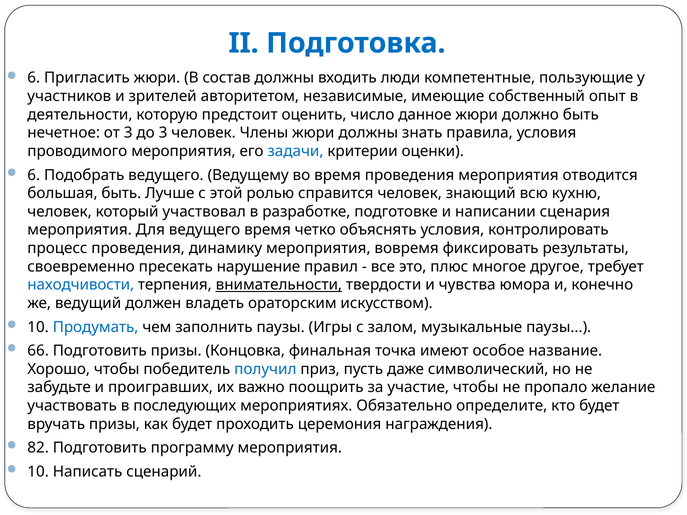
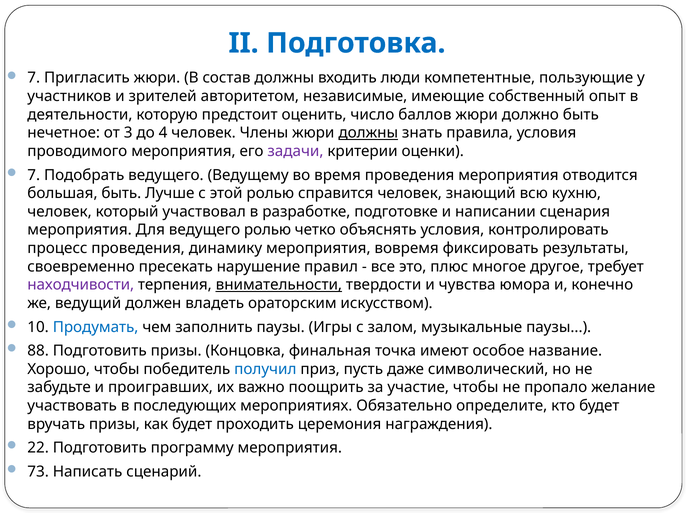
6 at (34, 78): 6 -> 7
данное: данное -> баллов
до 3: 3 -> 4
должны at (368, 133) underline: none -> present
задачи colour: blue -> purple
6 at (34, 175): 6 -> 7
ведущего время: время -> ролью
находчивости colour: blue -> purple
66: 66 -> 88
82: 82 -> 22
10 at (38, 472): 10 -> 73
